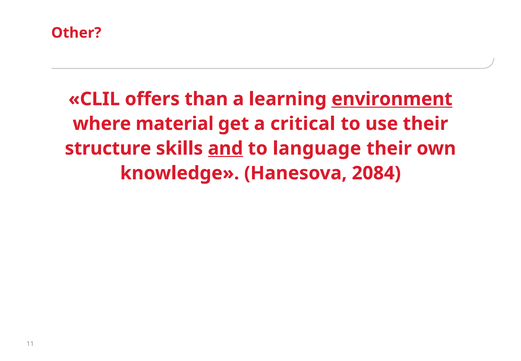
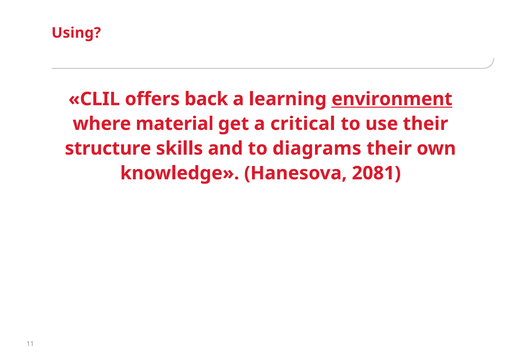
Other: Other -> Using
than: than -> back
and underline: present -> none
language: language -> diagrams
2084: 2084 -> 2081
